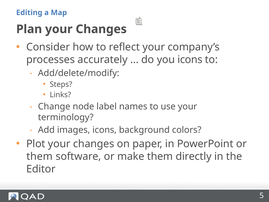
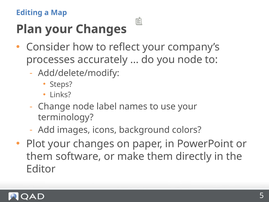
you icons: icons -> node
